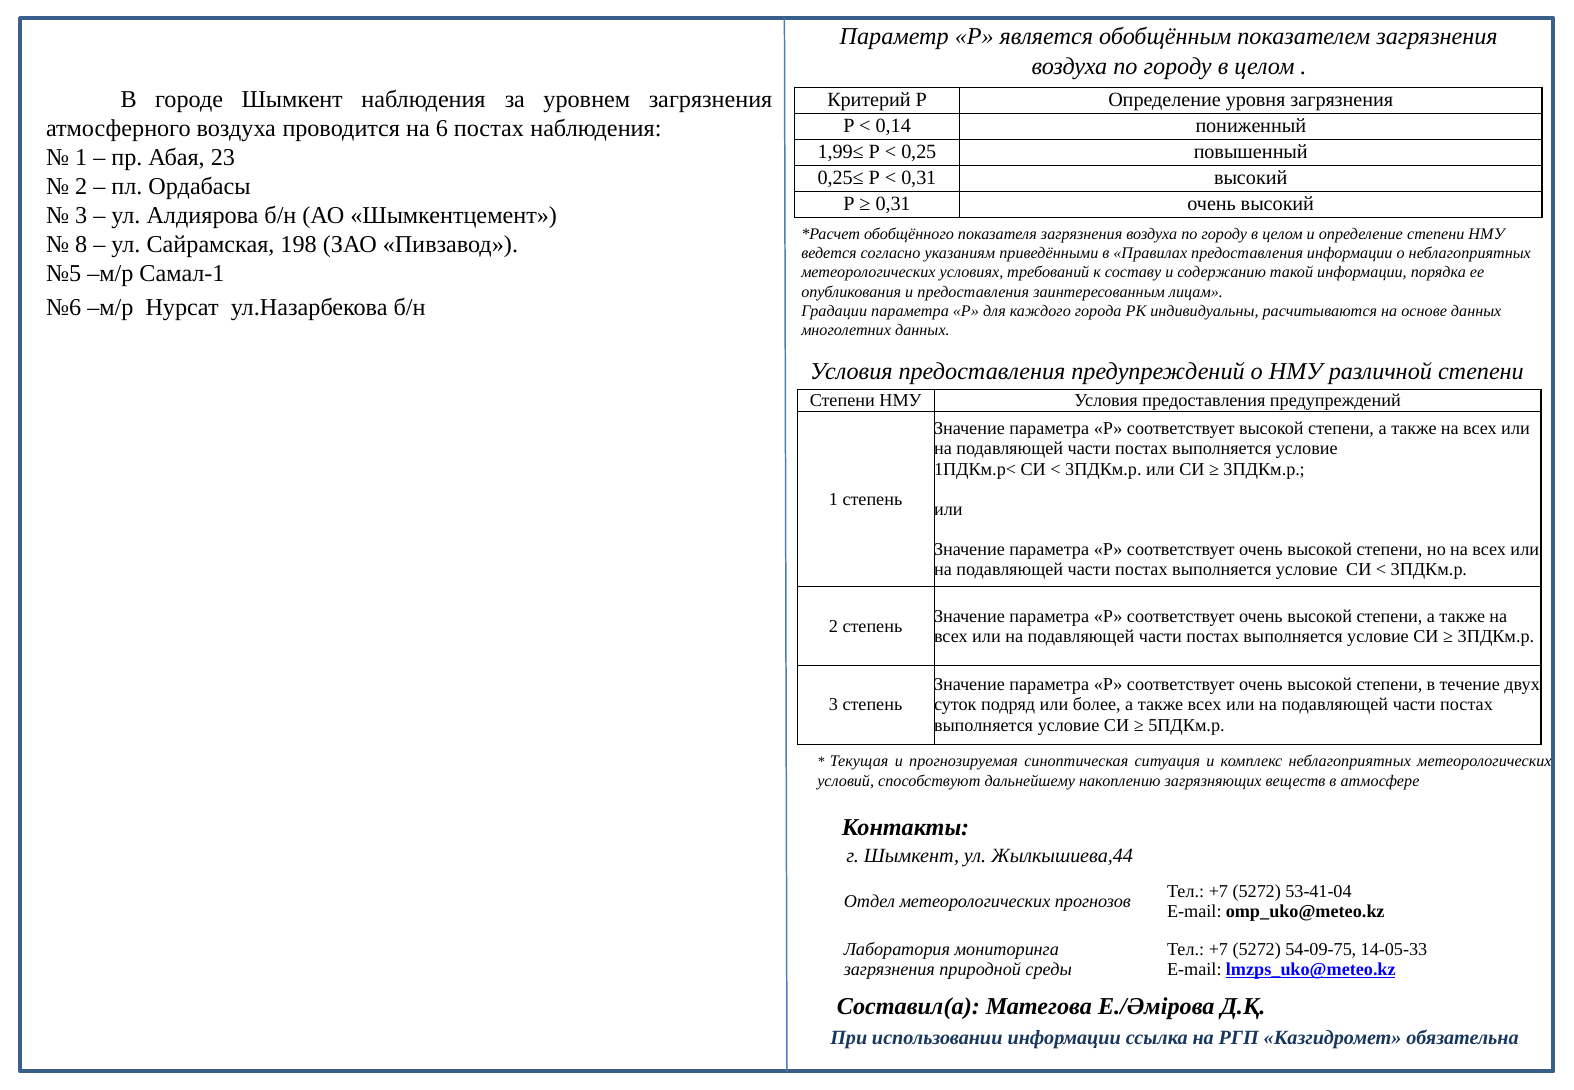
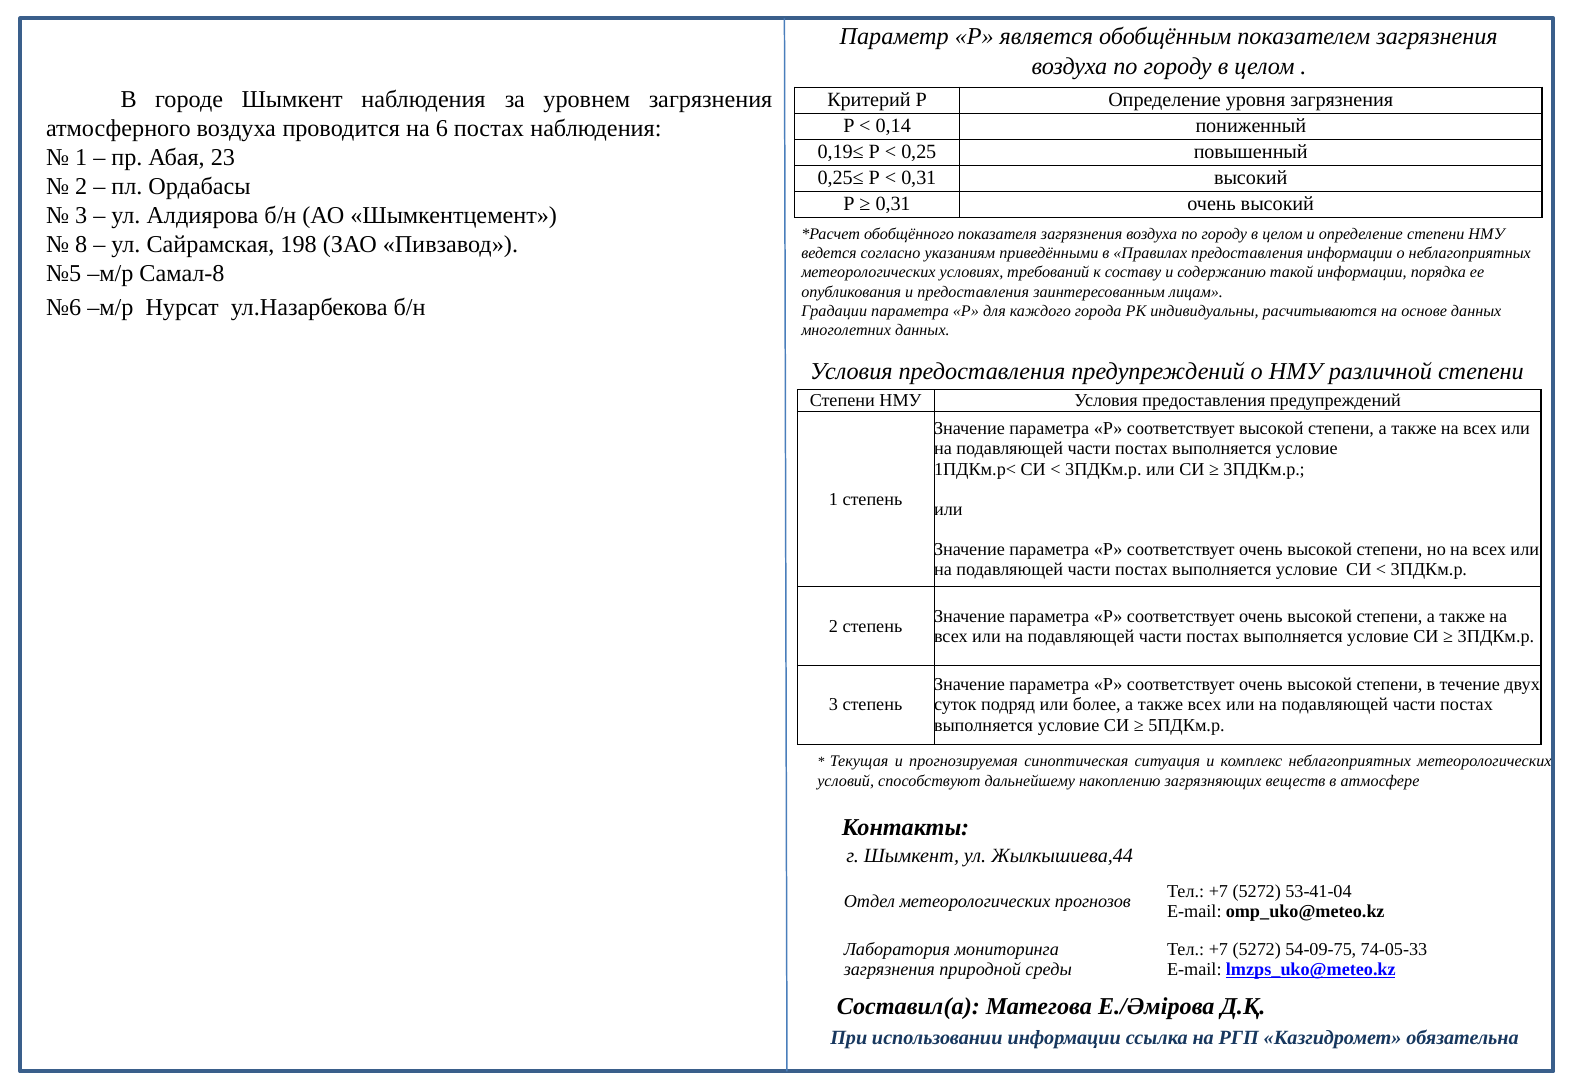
1,99≤: 1,99≤ -> 0,19≤
Самал-1: Самал-1 -> Самал-8
14-05-33: 14-05-33 -> 74-05-33
